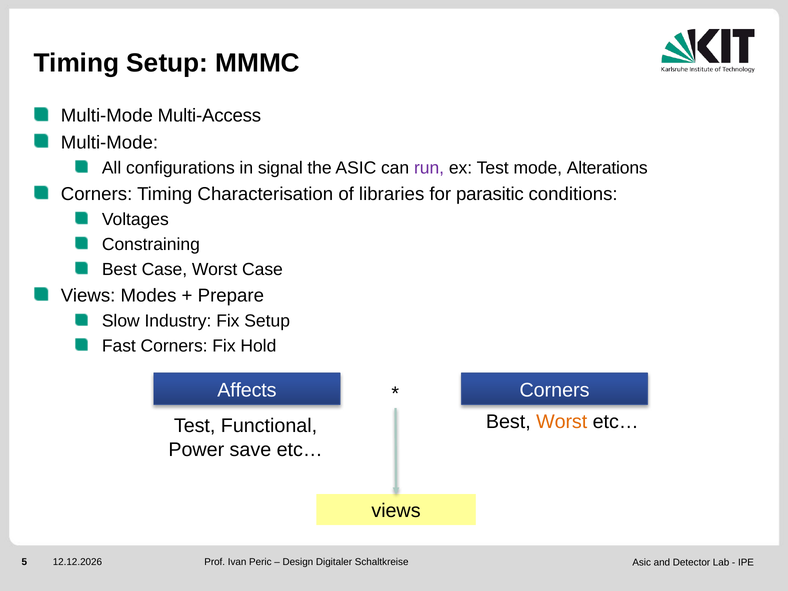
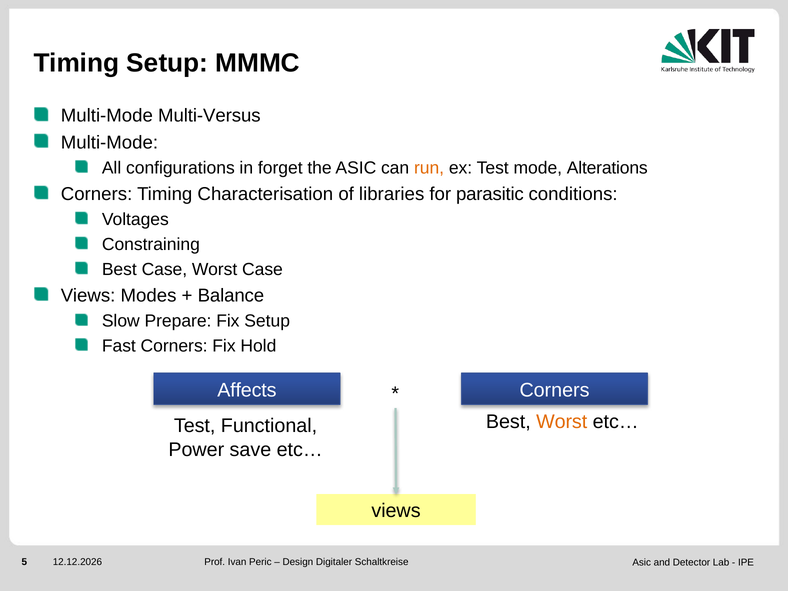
Multi-Access: Multi-Access -> Multi-Versus
signal: signal -> forget
run colour: purple -> orange
Prepare: Prepare -> Balance
Industry: Industry -> Prepare
